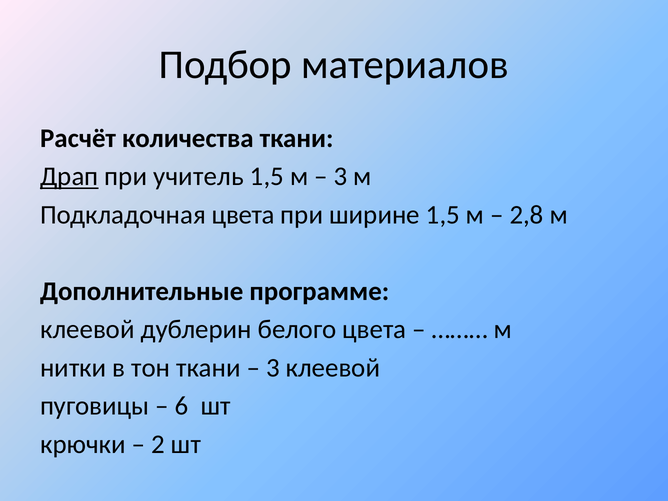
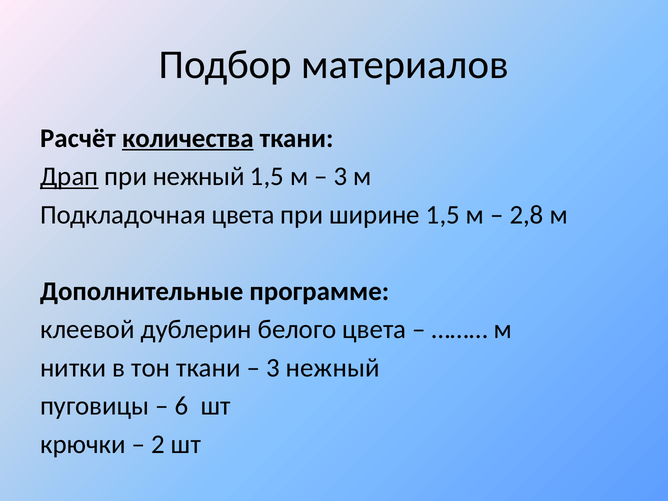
количества underline: none -> present
при учитель: учитель -> нежный
3 клеевой: клеевой -> нежный
